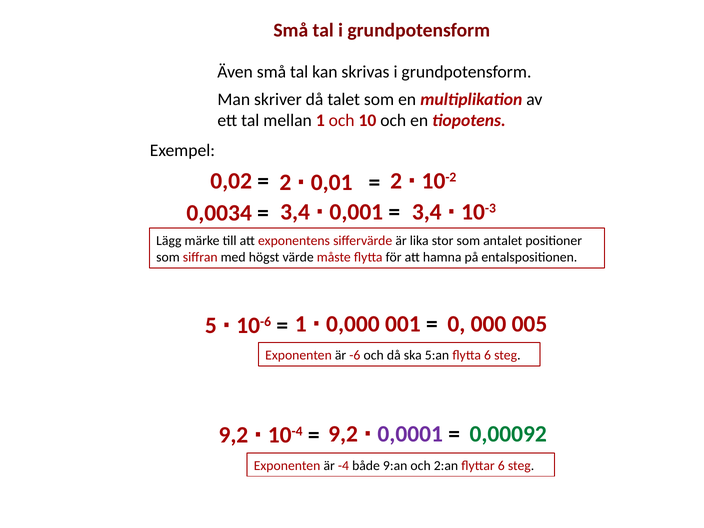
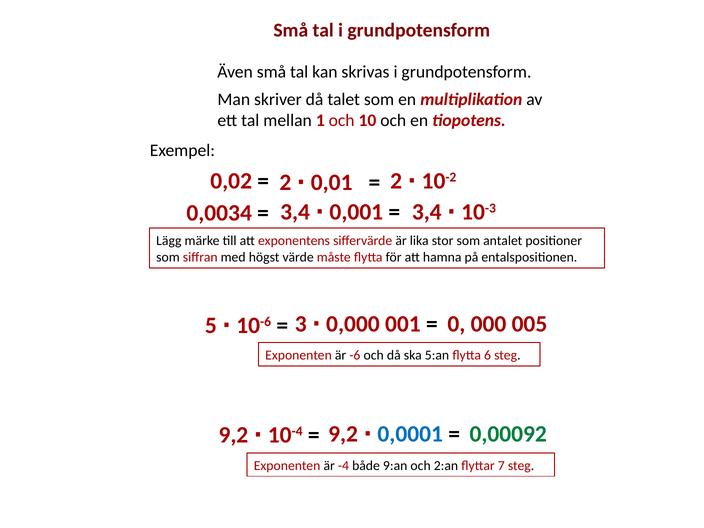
1 at (301, 324): 1 -> 3
0,0001 colour: purple -> blue
flyttar 6: 6 -> 7
